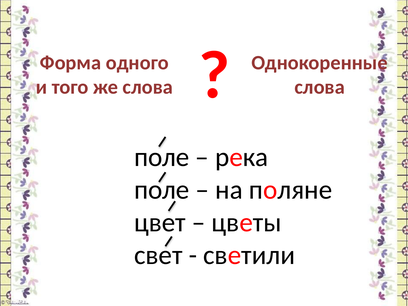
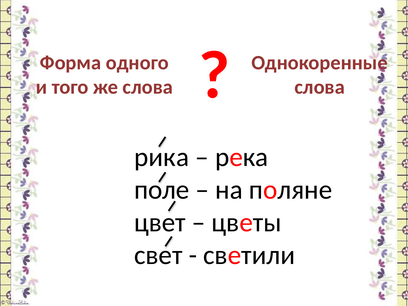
поле at (162, 157): поле -> рика
